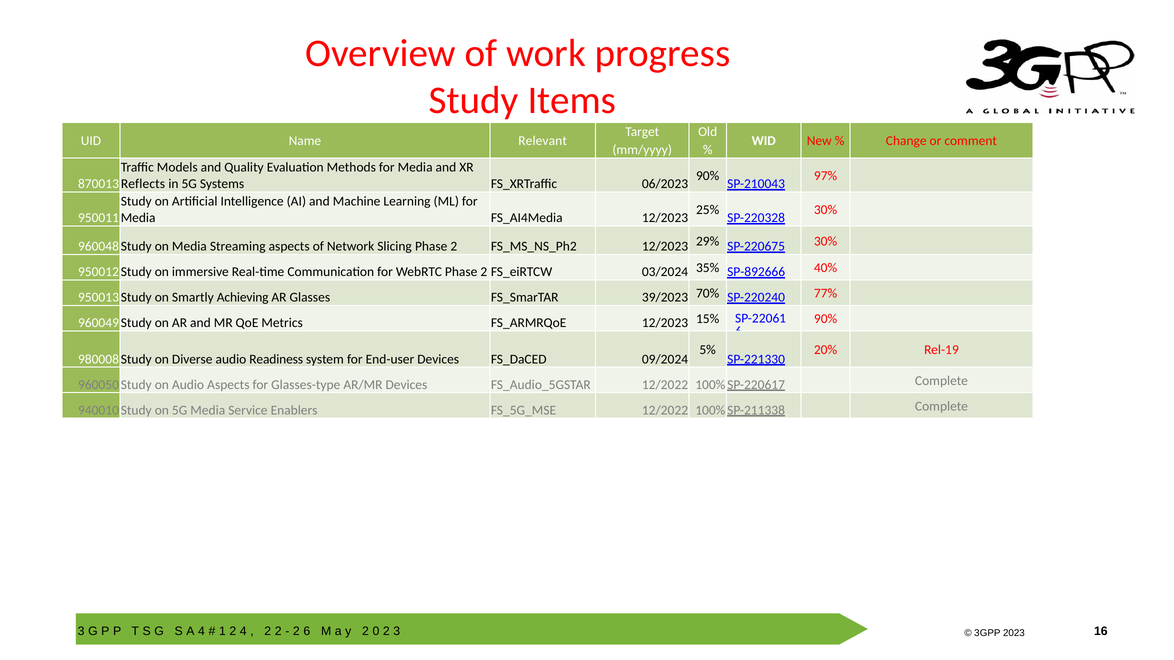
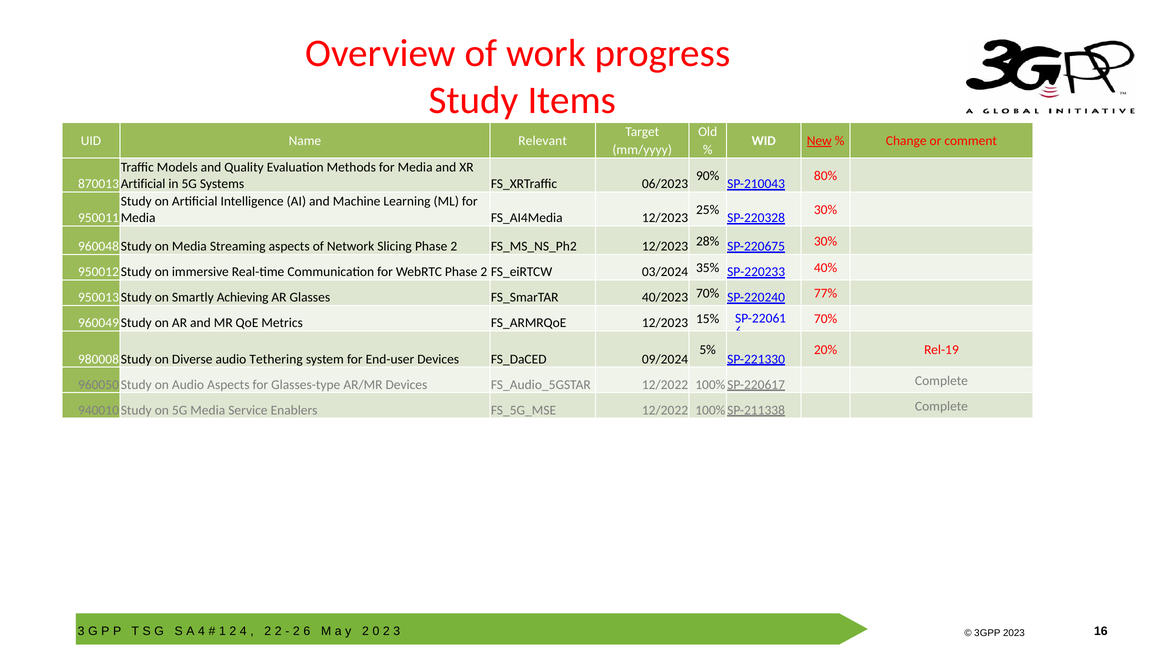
New underline: none -> present
97%: 97% -> 80%
Reflects at (143, 184): Reflects -> Artificial
29%: 29% -> 28%
SP-892666: SP-892666 -> SP-220233
39/2023: 39/2023 -> 40/2023
90% at (826, 319): 90% -> 70%
Readiness: Readiness -> Tethering
